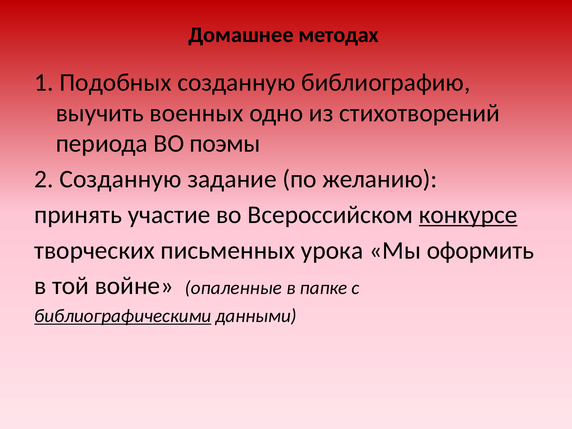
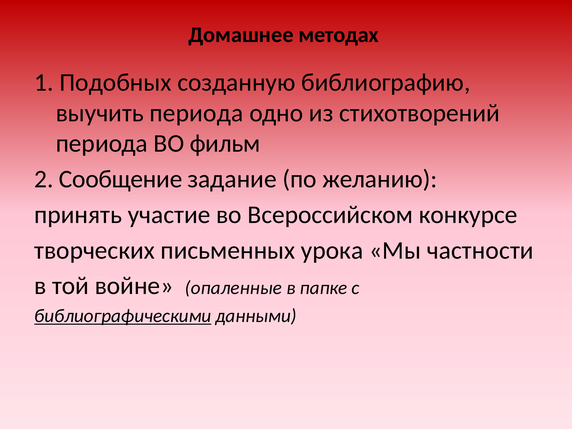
выучить военных: военных -> периода
поэмы: поэмы -> фильм
2 Созданную: Созданную -> Сообщение
конкурсе underline: present -> none
оформить: оформить -> частности
